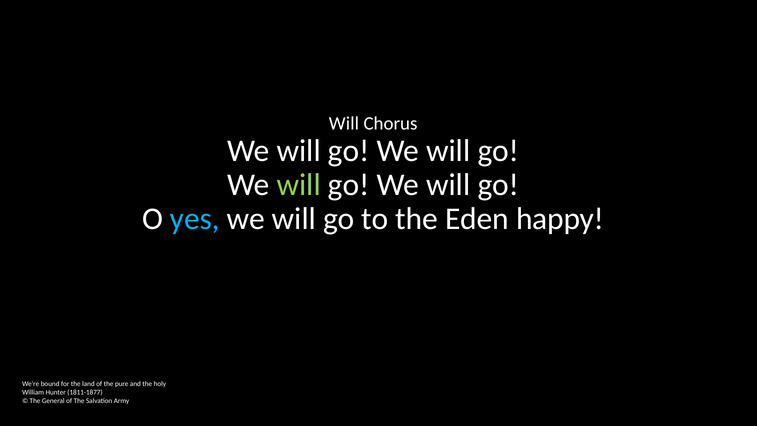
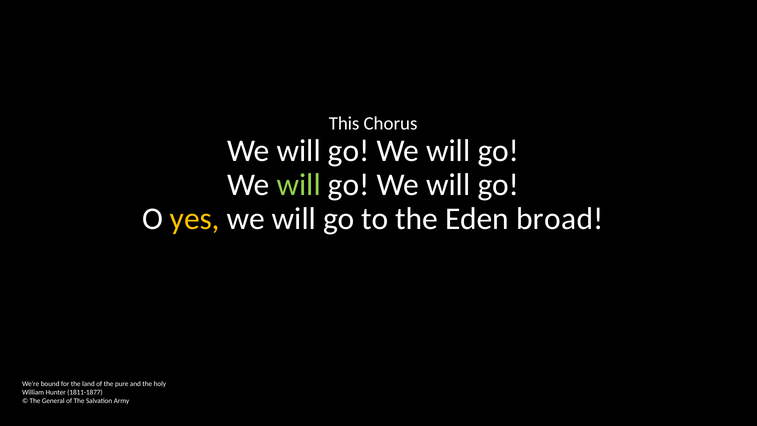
Will at (344, 124): Will -> This
yes colour: light blue -> yellow
happy: happy -> broad
